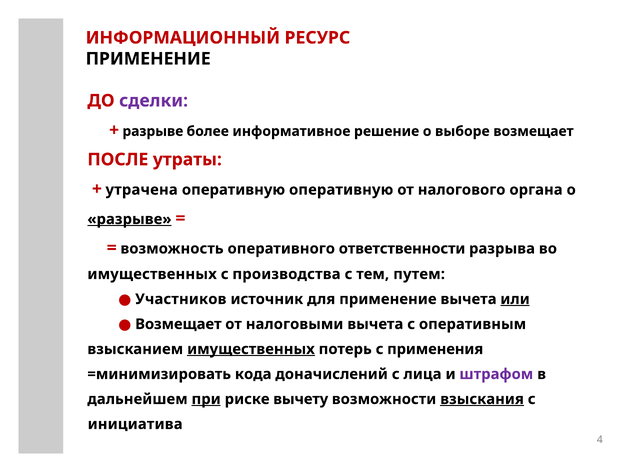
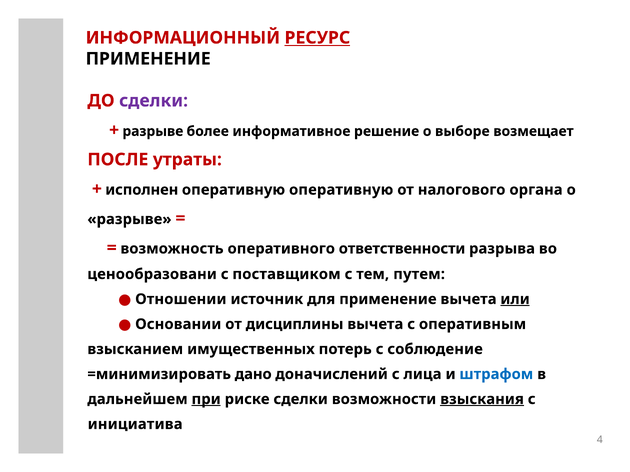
РЕСУРС underline: none -> present
утрачена: утрачена -> исполнен
разрыве at (129, 219) underline: present -> none
имущественных at (152, 274): имущественных -> ценообразовани
производства: производства -> поставщиком
Участников: Участников -> Отношении
Возмещает at (178, 324): Возмещает -> Основании
налоговыми: налоговыми -> дисциплины
имущественных at (251, 350) underline: present -> none
применения: применения -> соблюдение
кода: кода -> дано
штрафом colour: purple -> blue
риске вычету: вычету -> сделки
